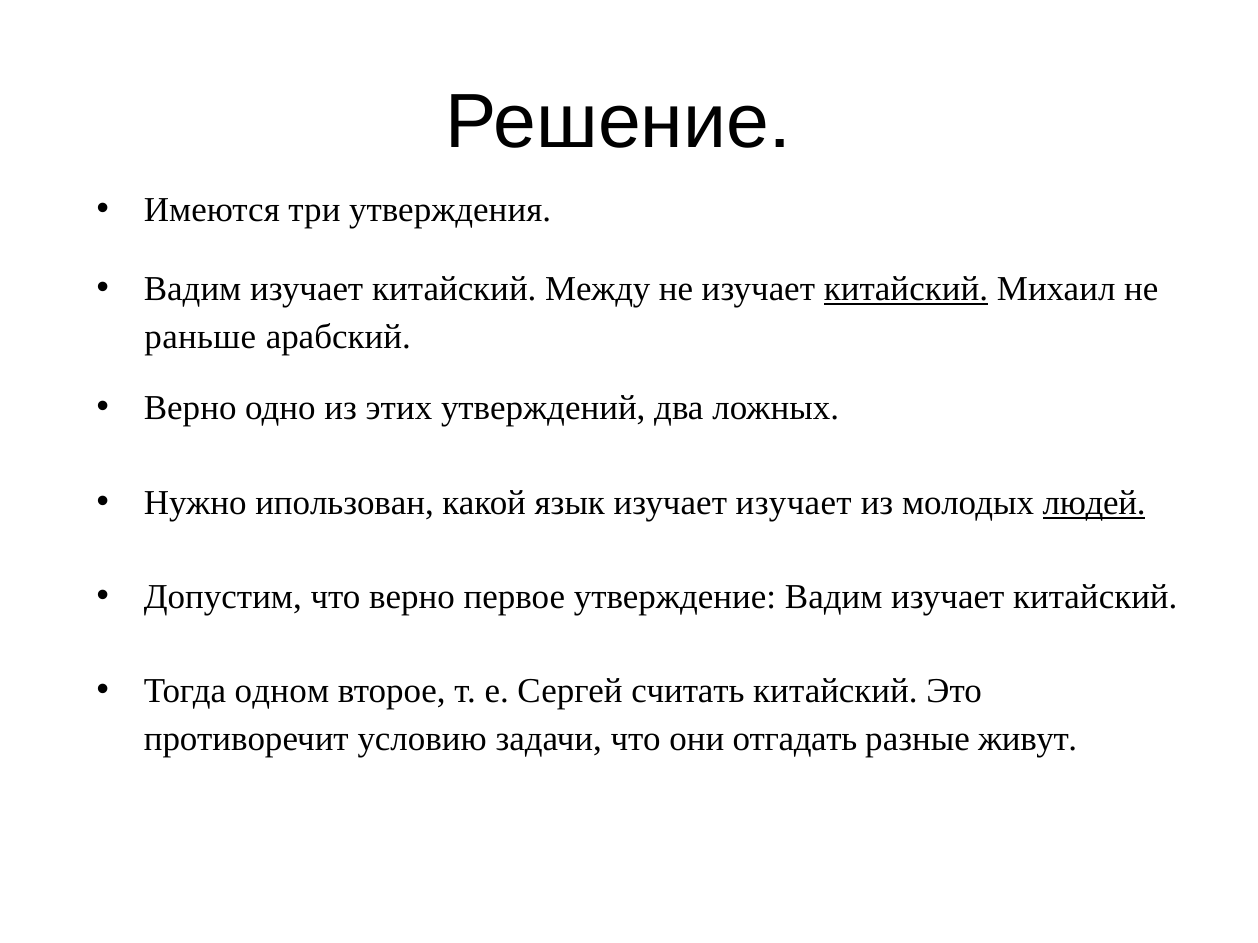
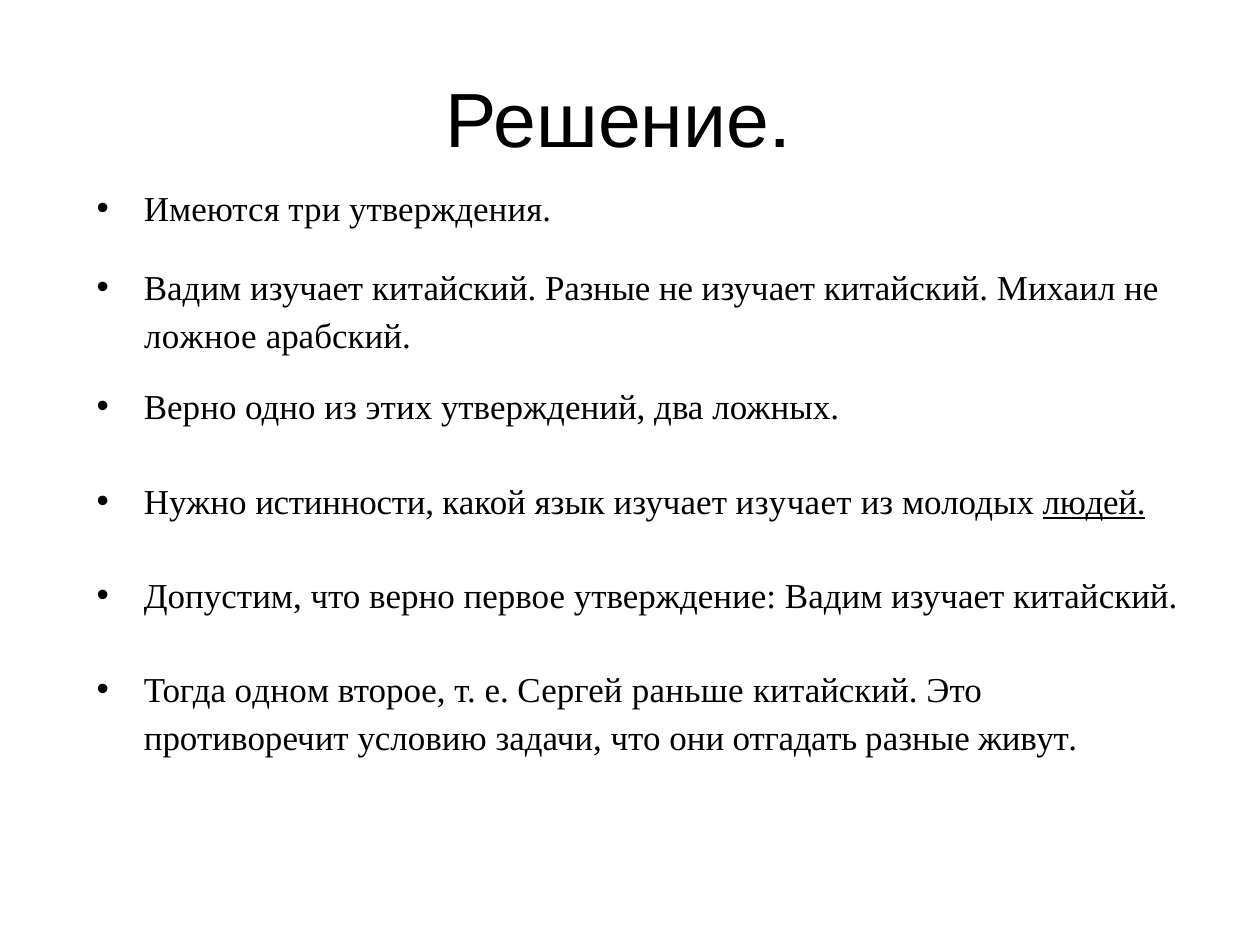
китайский Между: Между -> Разные
китайский at (906, 289) underline: present -> none
раньше: раньше -> ложное
ипользован: ипользован -> истинности
считать: считать -> раньше
